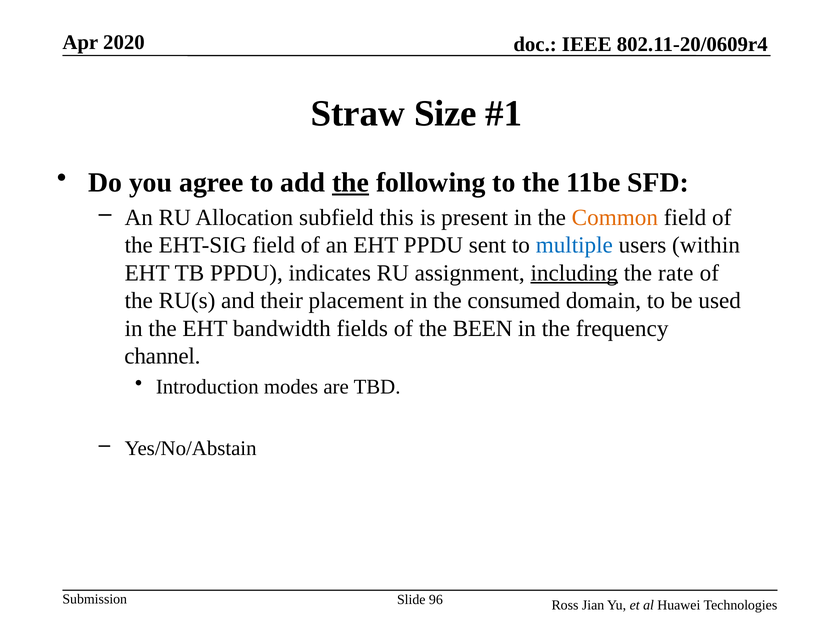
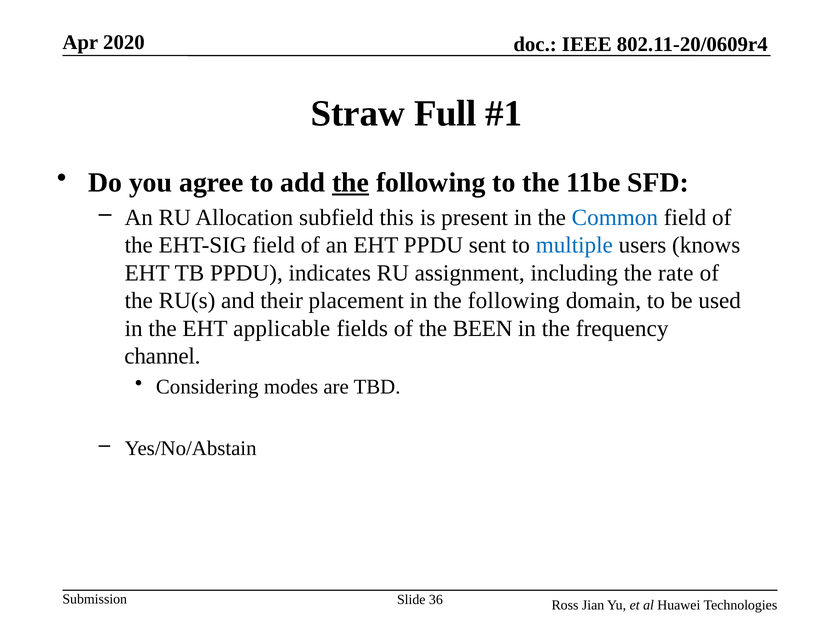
Size: Size -> Full
Common colour: orange -> blue
within: within -> knows
including underline: present -> none
in the consumed: consumed -> following
bandwidth: bandwidth -> applicable
Introduction: Introduction -> Considering
96: 96 -> 36
